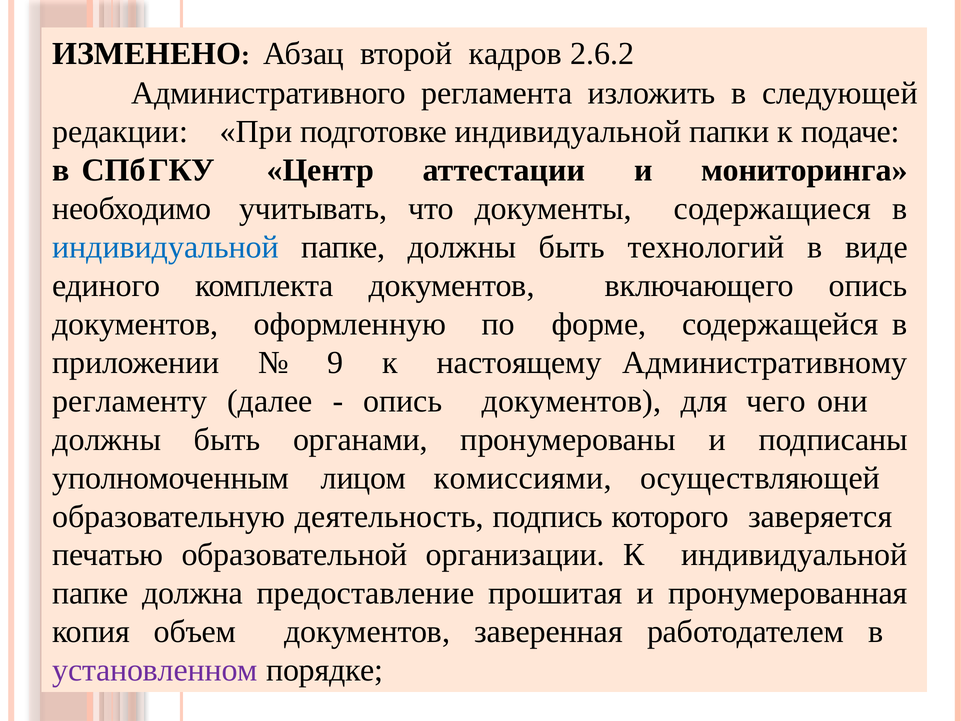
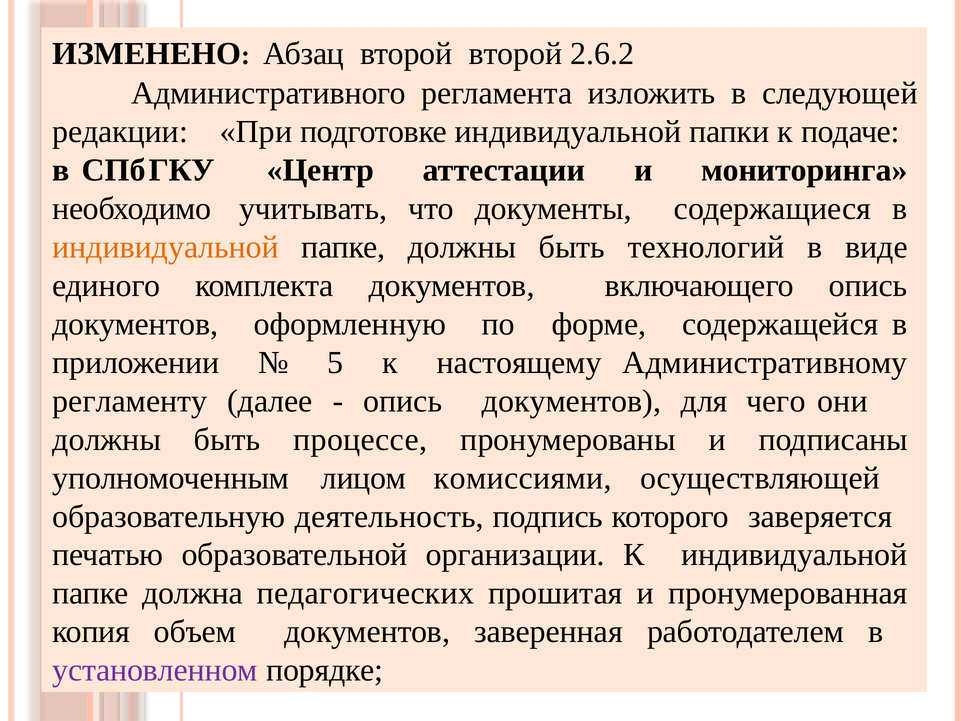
второй кадров: кадров -> второй
индивидуальной at (166, 247) colour: blue -> orange
9: 9 -> 5
органами: органами -> процессе
предоставление: предоставление -> педагогических
